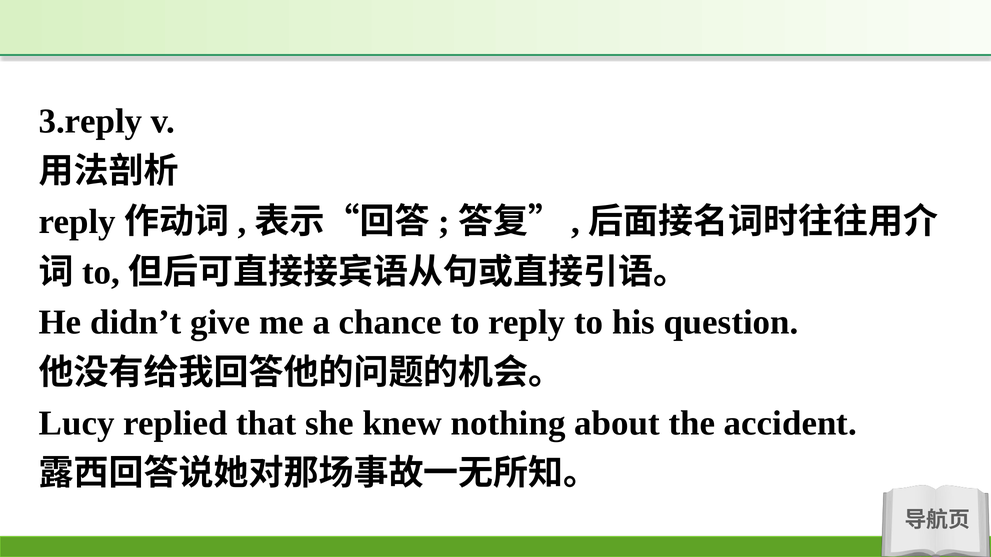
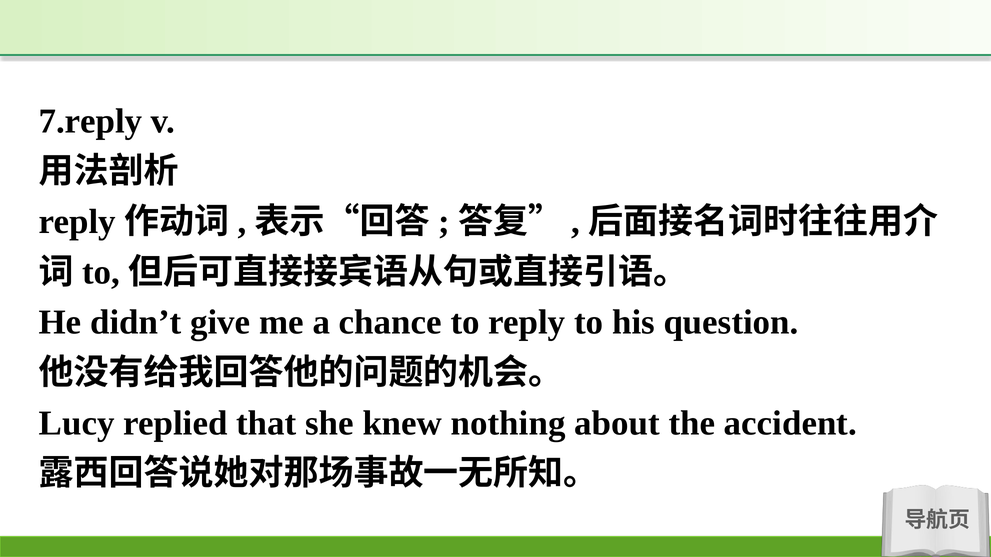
3.reply: 3.reply -> 7.reply
